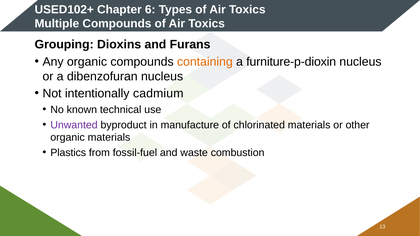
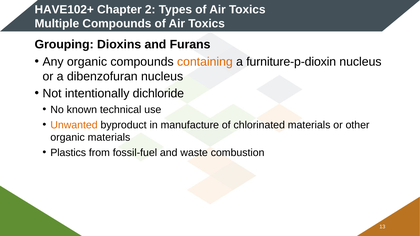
USED102+: USED102+ -> HAVE102+
6: 6 -> 2
cadmium: cadmium -> dichloride
Unwanted colour: purple -> orange
